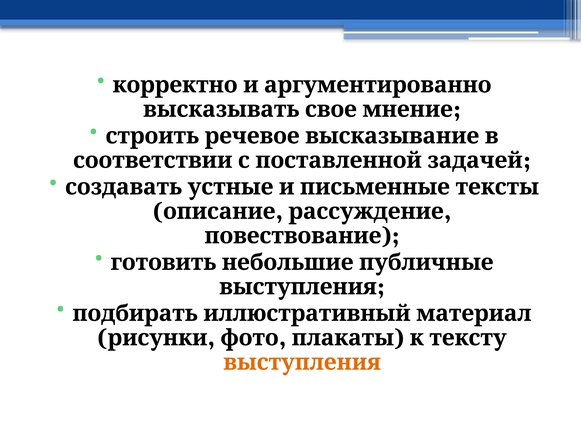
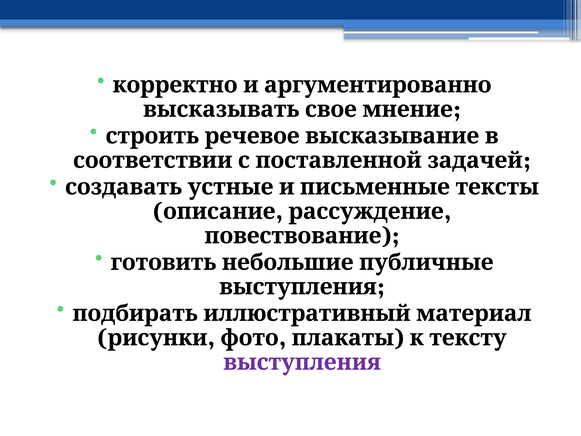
выступления at (302, 362) colour: orange -> purple
